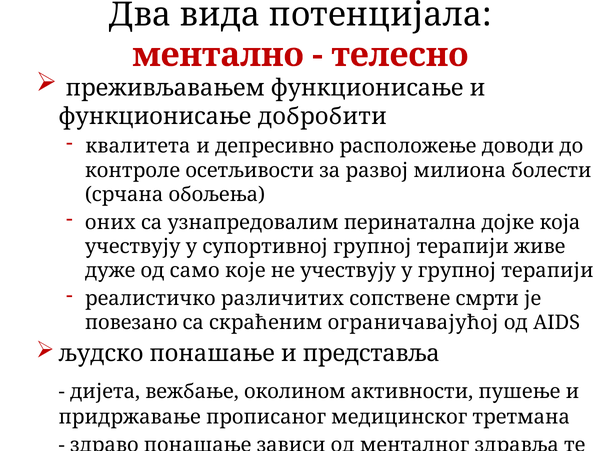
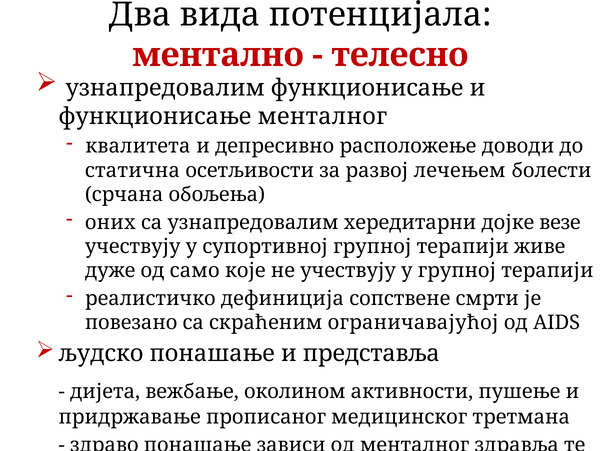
преживљавањем at (165, 88): преживљавањем -> узнапредовалим
функционисање добробити: добробити -> менталног
контроле: контроле -> статична
милиона: милиона -> лечењем
перинатална: перинатална -> хередитарни
која: која -> везе
различитих: различитих -> дефиниција
